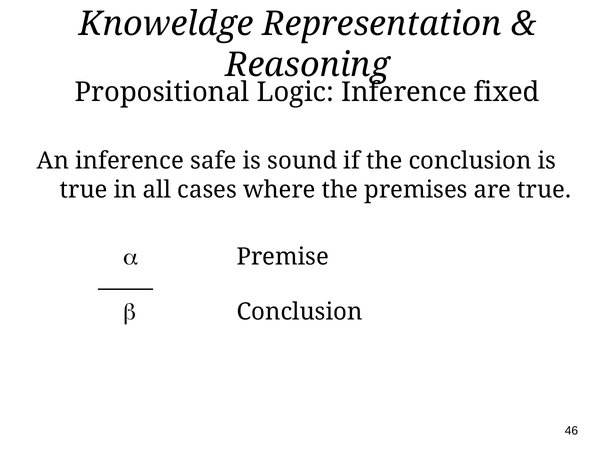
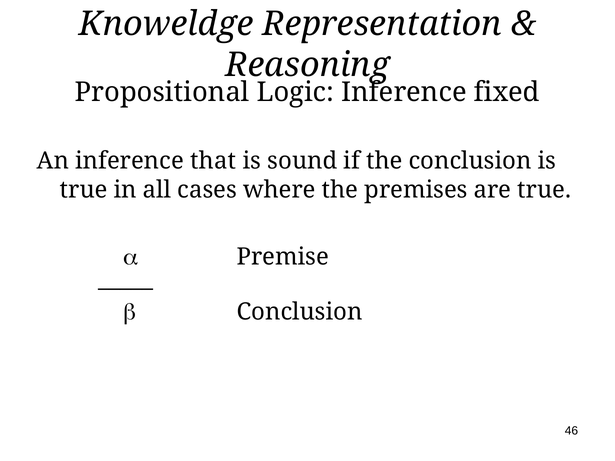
safe: safe -> that
